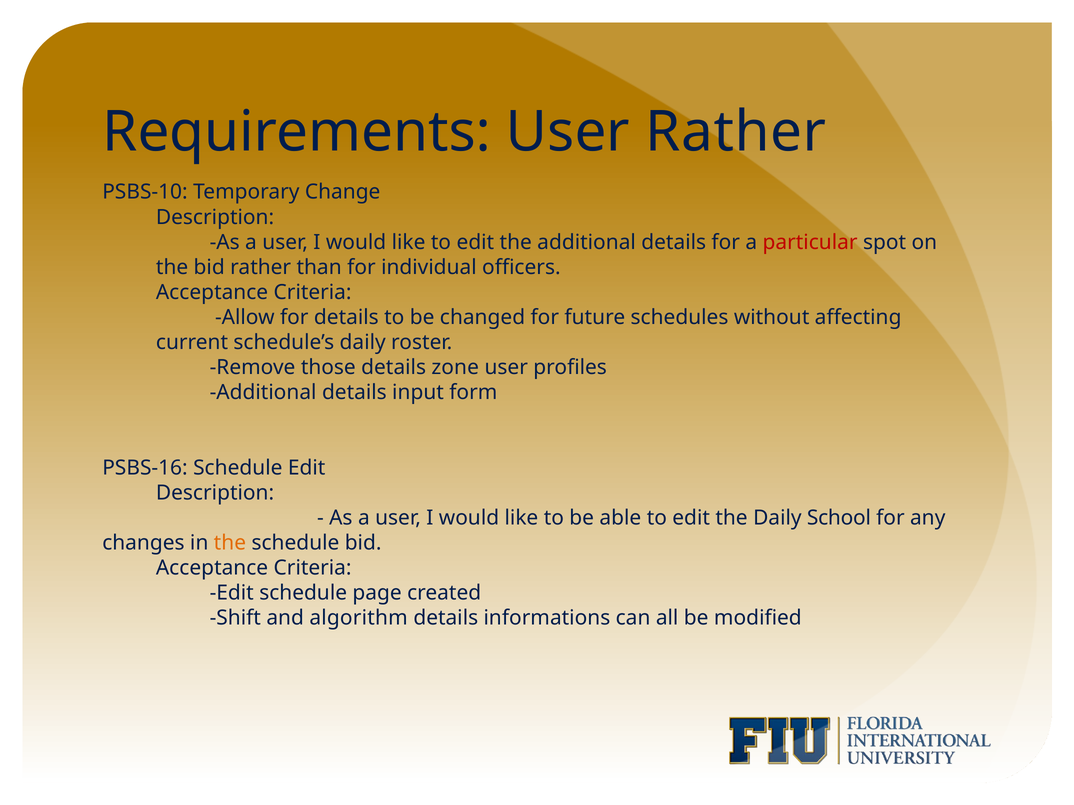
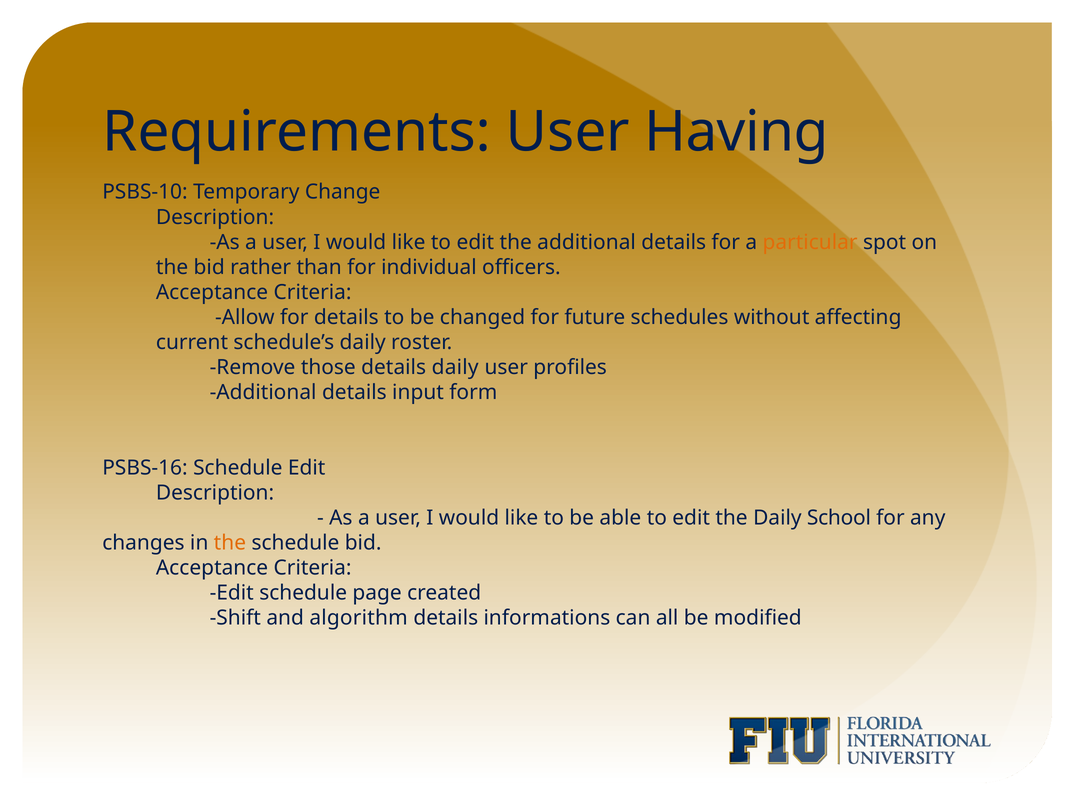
User Rather: Rather -> Having
particular colour: red -> orange
details zone: zone -> daily
